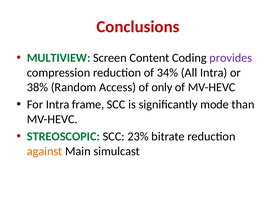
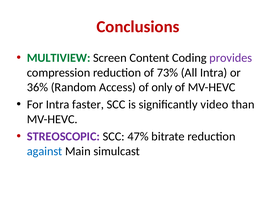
34%: 34% -> 73%
38%: 38% -> 36%
frame: frame -> faster
mode: mode -> video
STREOSCOPIC colour: green -> purple
23%: 23% -> 47%
against colour: orange -> blue
